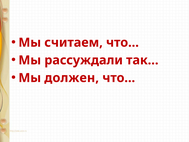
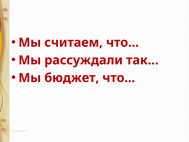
должен: должен -> бюджет
